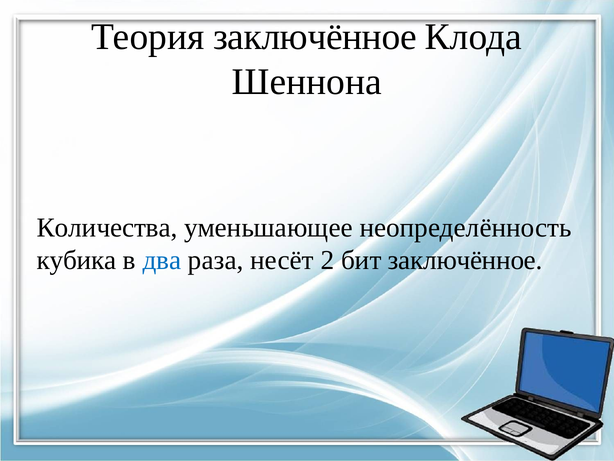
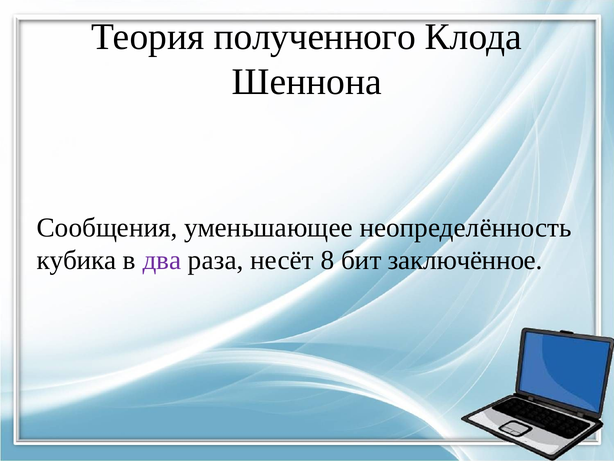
Теория заключённое: заключённое -> полученного
Количества: Количества -> Сообщения
два colour: blue -> purple
2: 2 -> 8
